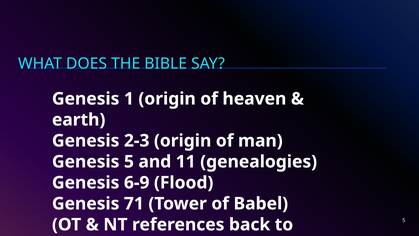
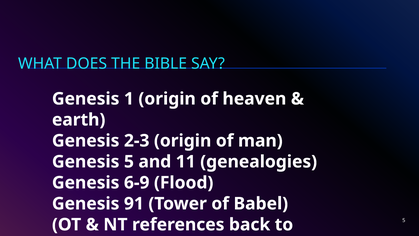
71: 71 -> 91
